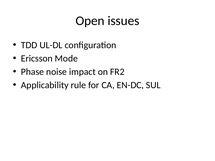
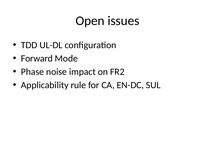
Ericsson: Ericsson -> Forward
